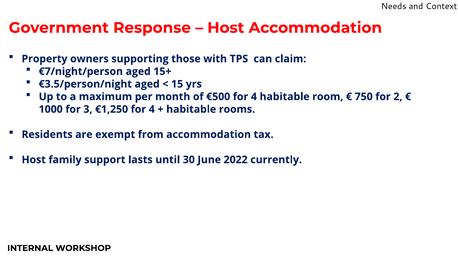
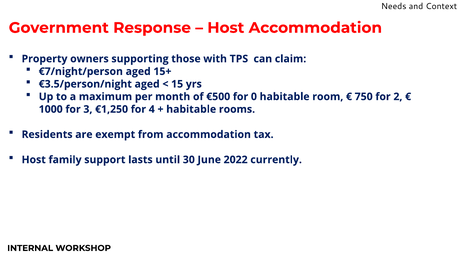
€500 for 4: 4 -> 0
